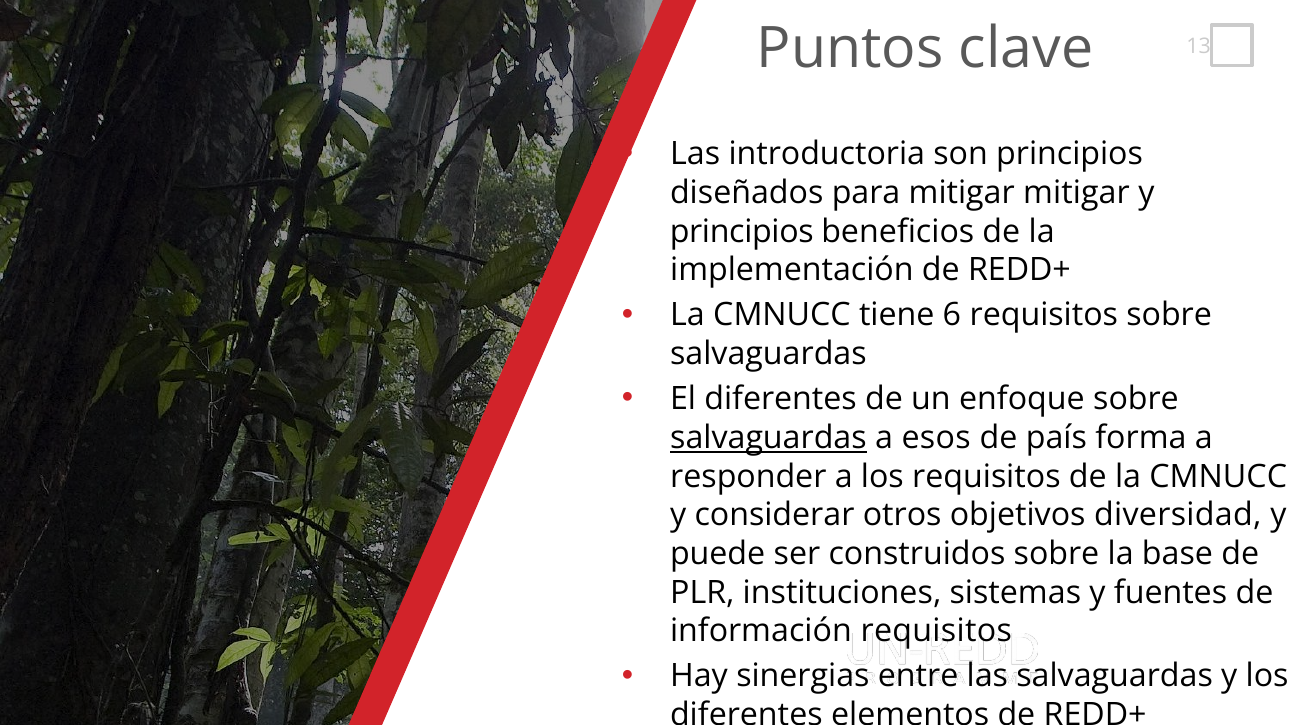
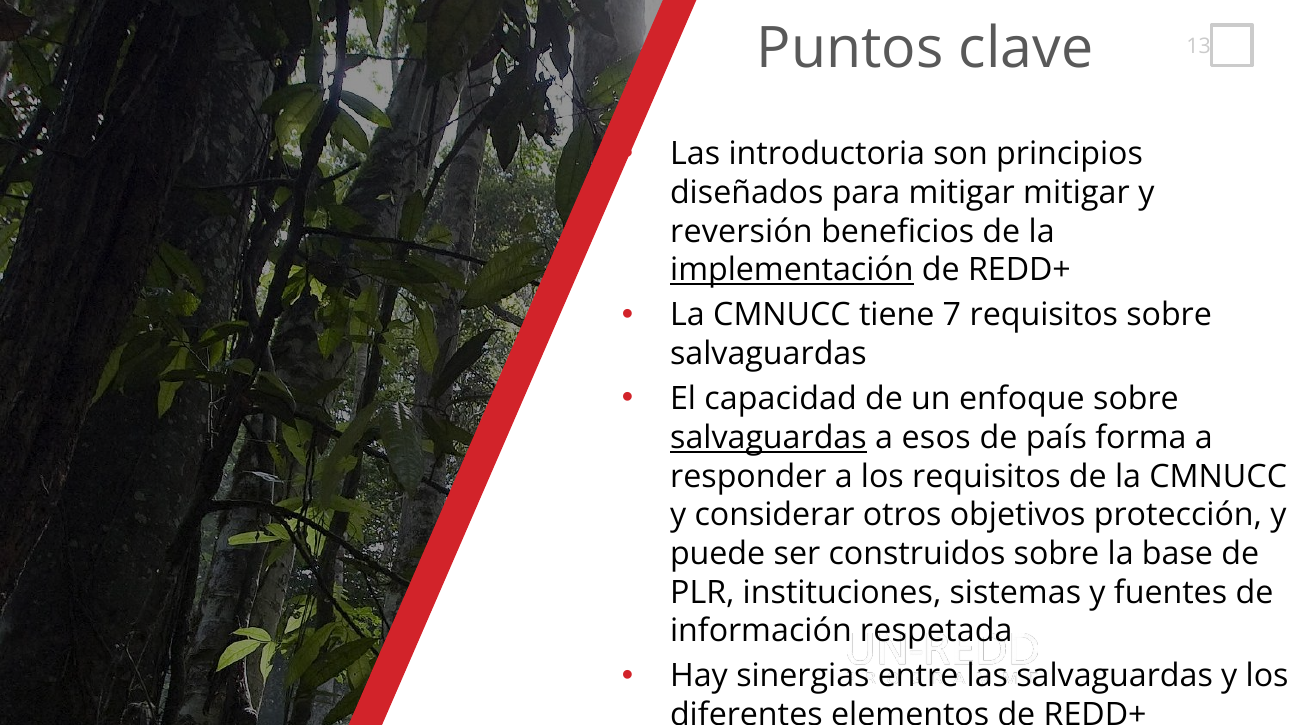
principios at (742, 232): principios -> reversión
implementación underline: none -> present
6: 6 -> 7
El diferentes: diferentes -> capacidad
diversidad: diversidad -> protección
información requisitos: requisitos -> respetada
